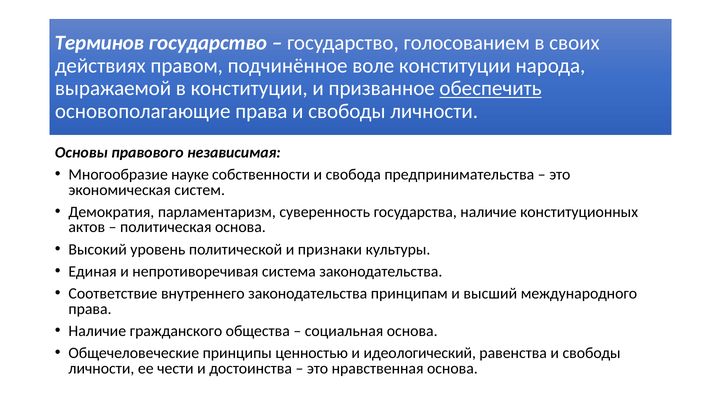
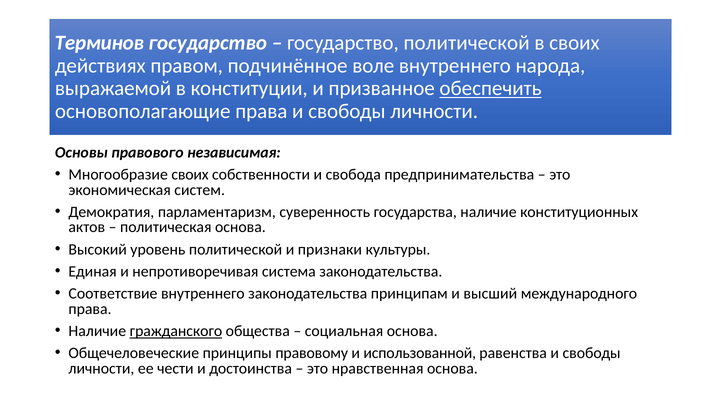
государство голосованием: голосованием -> политической
воле конституции: конституции -> внутреннего
Многообразие науке: науке -> своих
гражданского underline: none -> present
ценностью: ценностью -> правовому
идеологический: идеологический -> использованной
